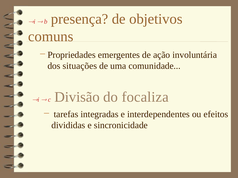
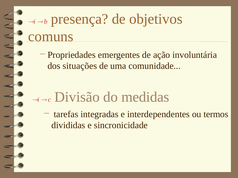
focaliza: focaliza -> medidas
efeitos: efeitos -> termos
